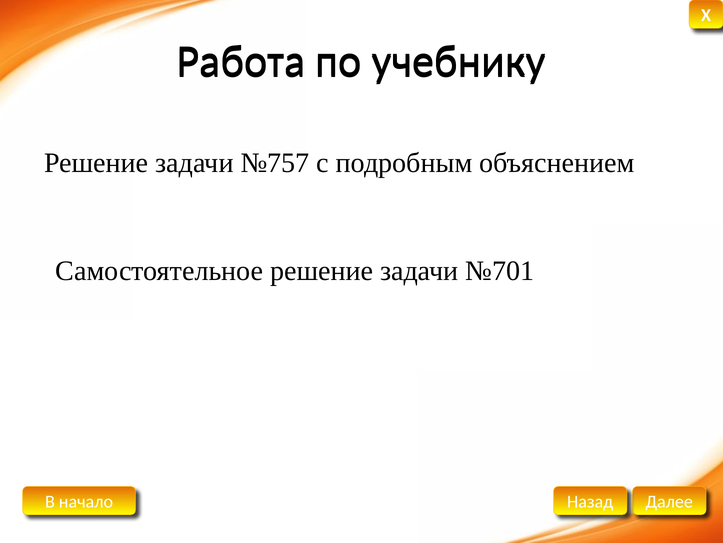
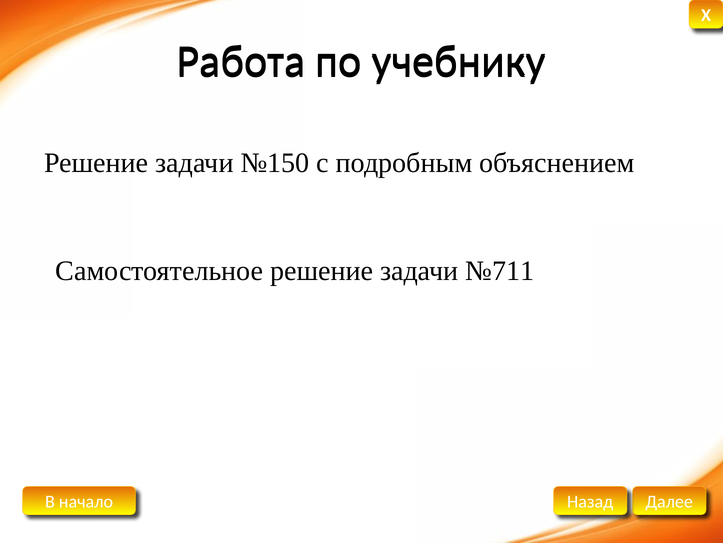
№757: №757 -> №150
№701: №701 -> №711
